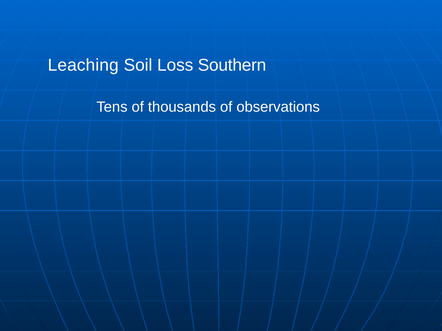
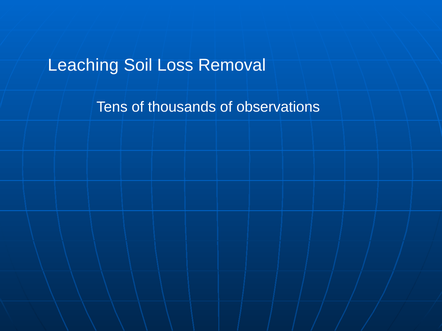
Southern: Southern -> Removal
